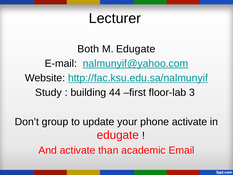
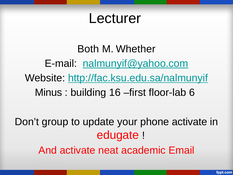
M Edugate: Edugate -> Whether
Study: Study -> Minus
44: 44 -> 16
3: 3 -> 6
than: than -> neat
